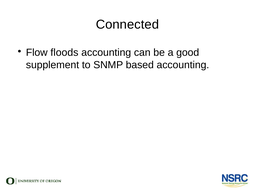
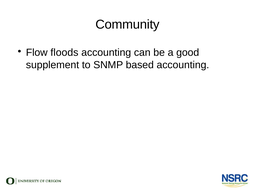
Connected: Connected -> Community
